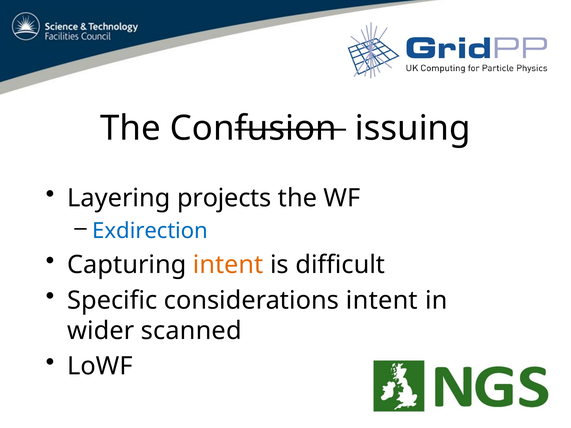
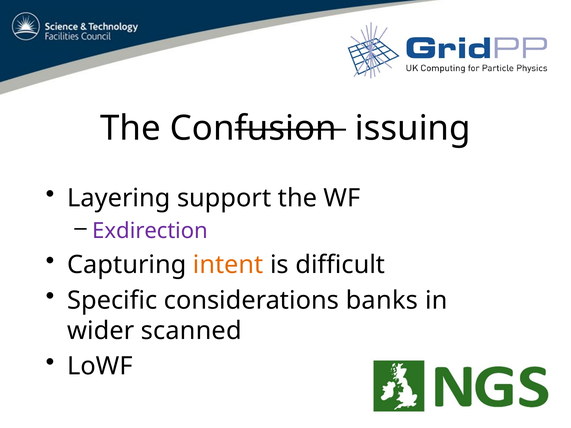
projects: projects -> support
Exdirection colour: blue -> purple
considerations intent: intent -> banks
